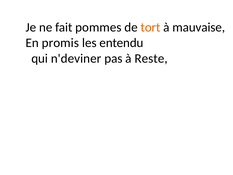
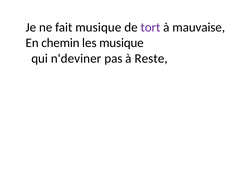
fait pommes: pommes -> musique
tort colour: orange -> purple
promis: promis -> chemin
les entendu: entendu -> musique
